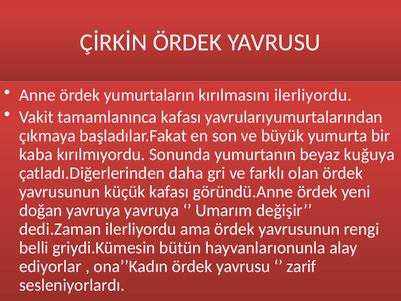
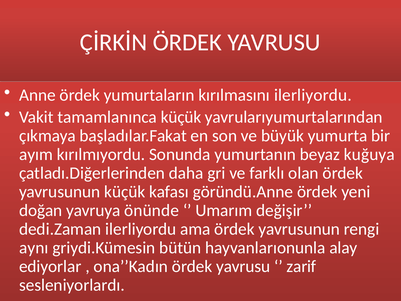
tamamlanınca kafası: kafası -> küçük
kaba: kaba -> ayım
yavruya yavruya: yavruya -> önünde
belli: belli -> aynı
